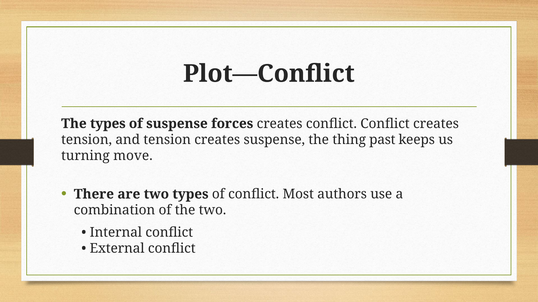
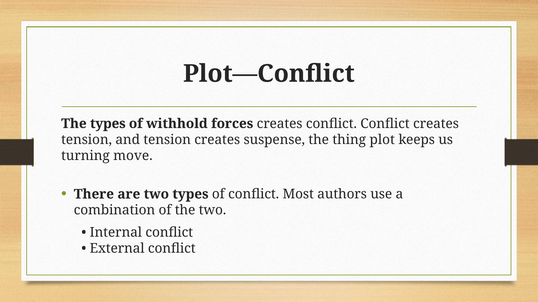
of suspense: suspense -> withhold
past: past -> plot
